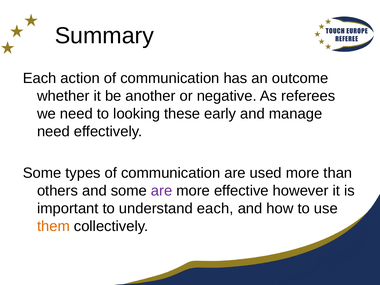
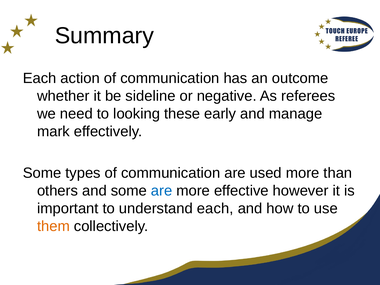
another: another -> sideline
need at (53, 132): need -> mark
are at (162, 191) colour: purple -> blue
